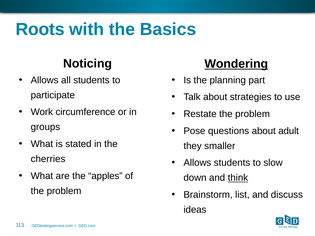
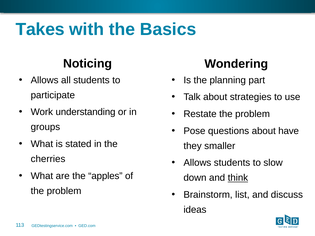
Roots: Roots -> Takes
Wondering underline: present -> none
circumference: circumference -> understanding
adult: adult -> have
